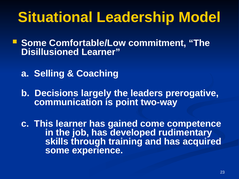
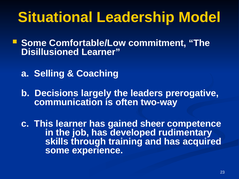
point: point -> often
come: come -> sheer
